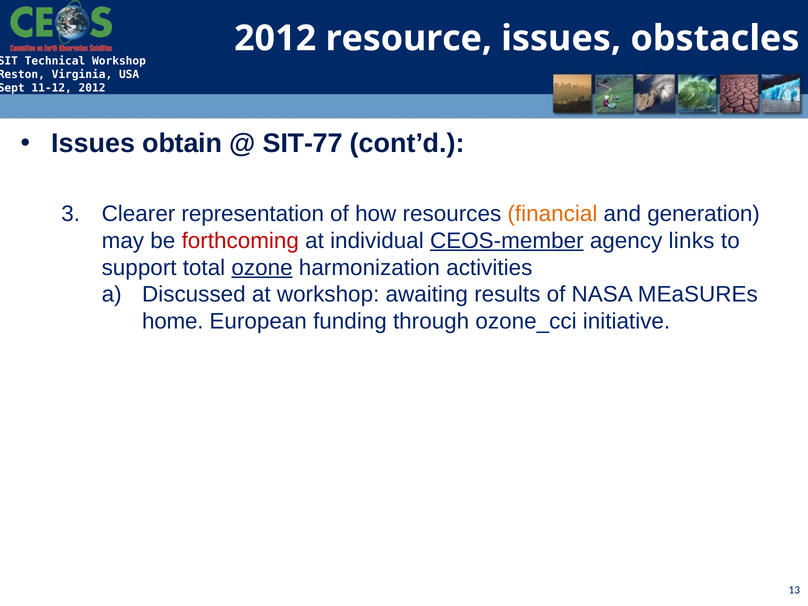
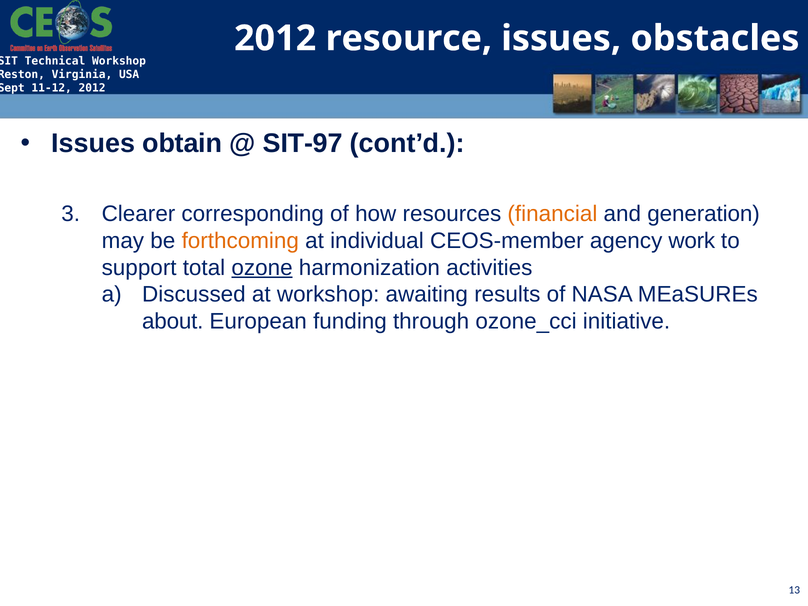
SIT-77: SIT-77 -> SIT-97
representation: representation -> corresponding
forthcoming colour: red -> orange
CEOS-member underline: present -> none
links: links -> work
home: home -> about
